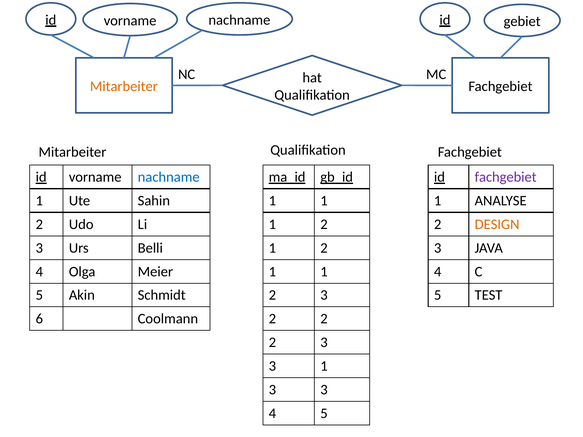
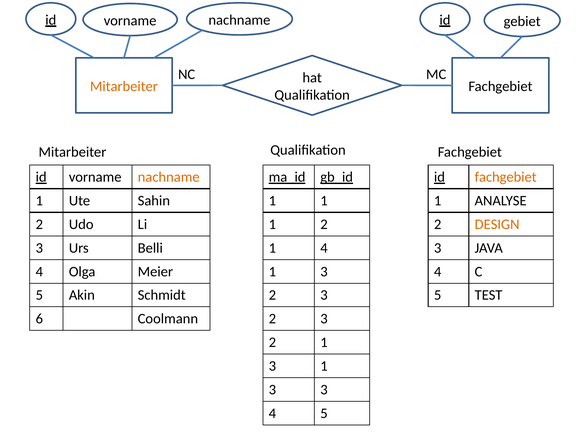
nachname at (169, 177) colour: blue -> orange
fachgebiet at (506, 177) colour: purple -> orange
2 at (324, 248): 2 -> 4
1 at (324, 272): 1 -> 3
2 at (324, 319): 2 -> 3
3 at (324, 343): 3 -> 1
